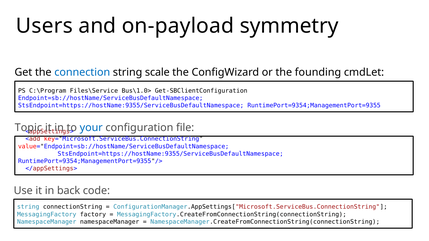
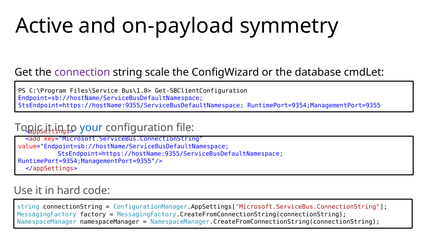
Users: Users -> Active
connection colour: blue -> purple
founding: founding -> database
back: back -> hard
